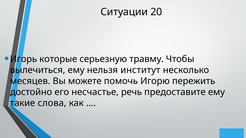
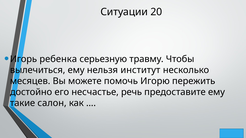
которые: которые -> ребенка
слова: слова -> салон
